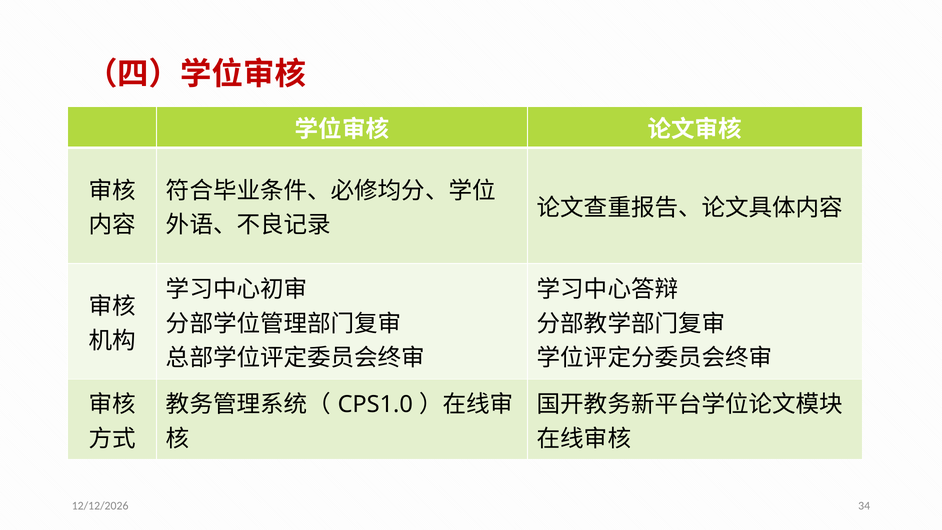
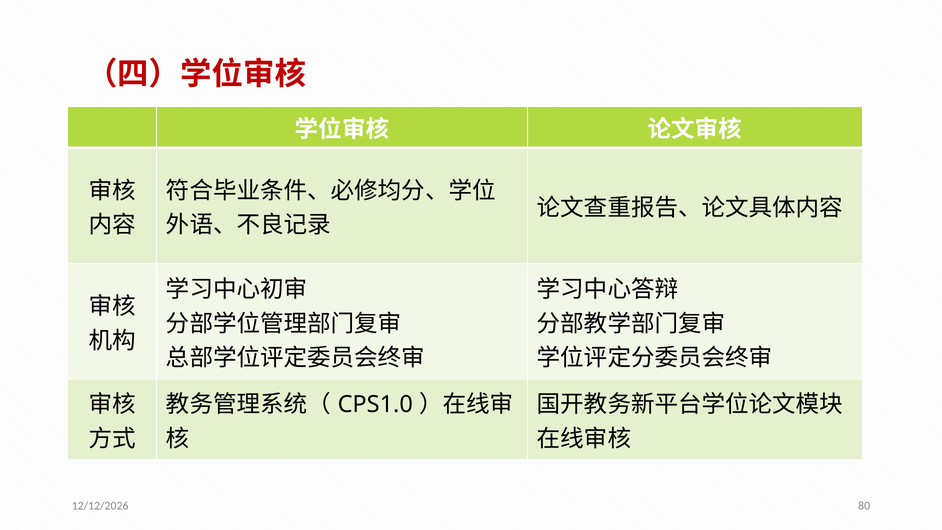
34: 34 -> 80
